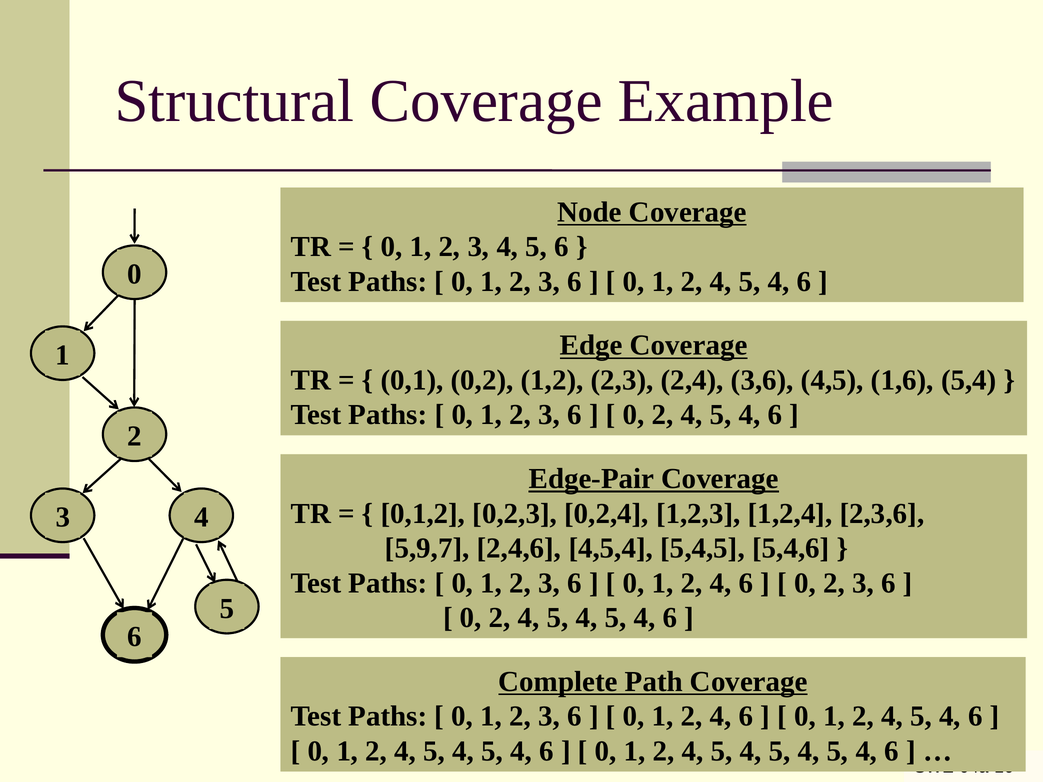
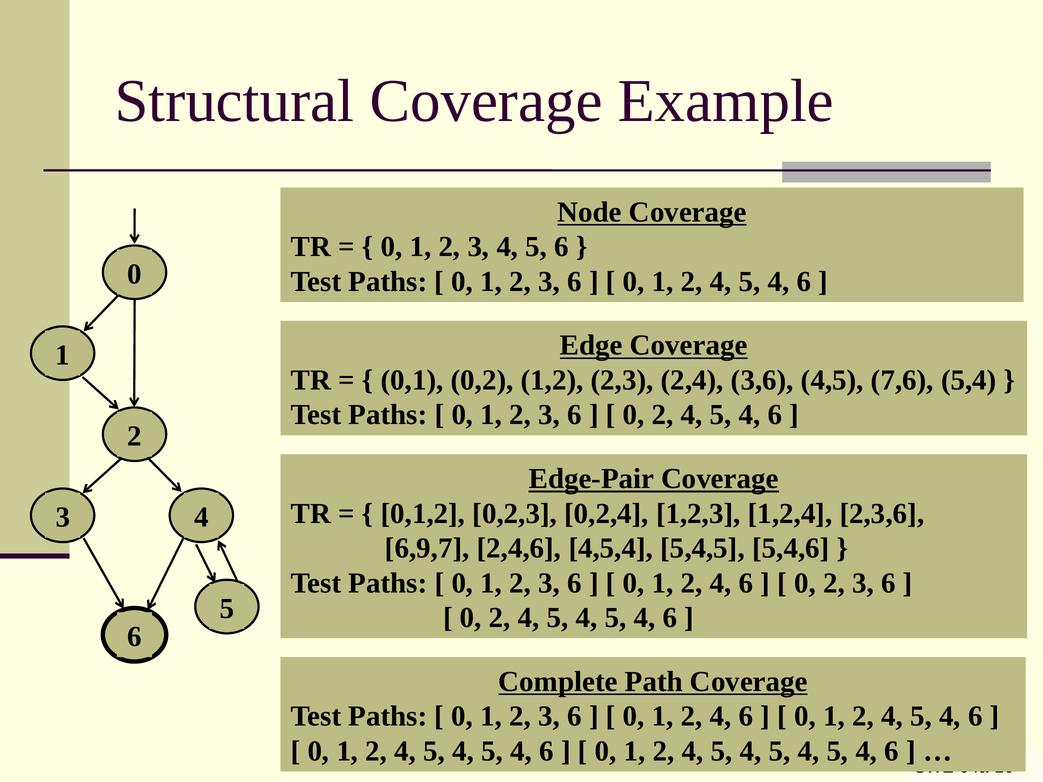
1,6: 1,6 -> 7,6
5,9,7: 5,9,7 -> 6,9,7
